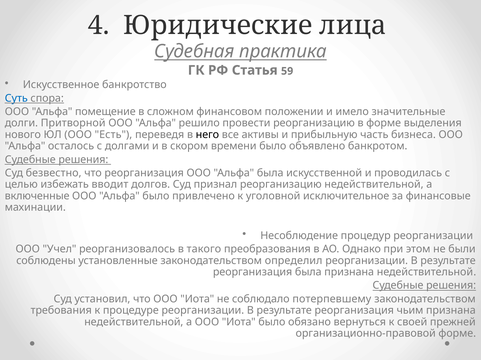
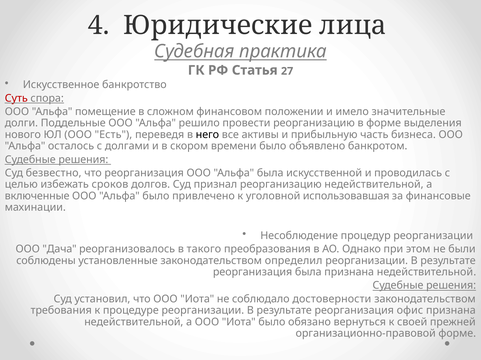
59: 59 -> 27
Суть colour: blue -> red
Притворной: Притворной -> Поддельные
вводит: вводит -> сроков
исключительное: исключительное -> использовавшая
Учел: Учел -> Дача
потерпевшему: потерпевшему -> достоверности
чьим: чьим -> офис
